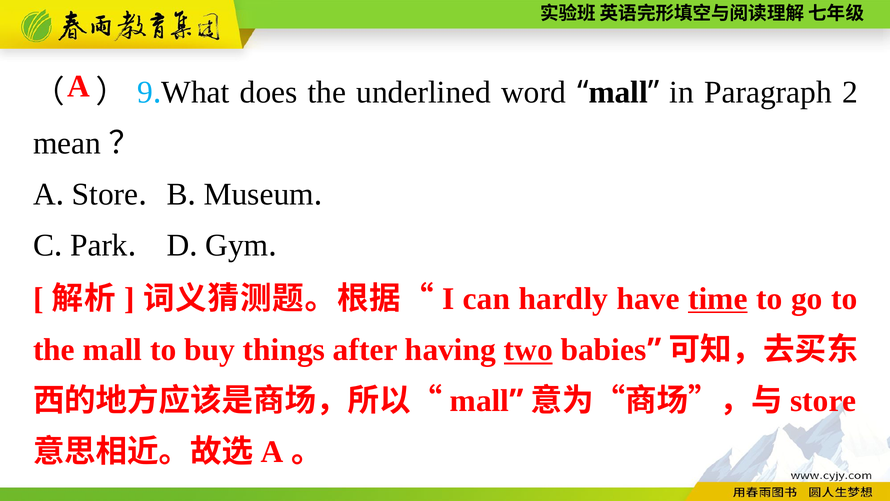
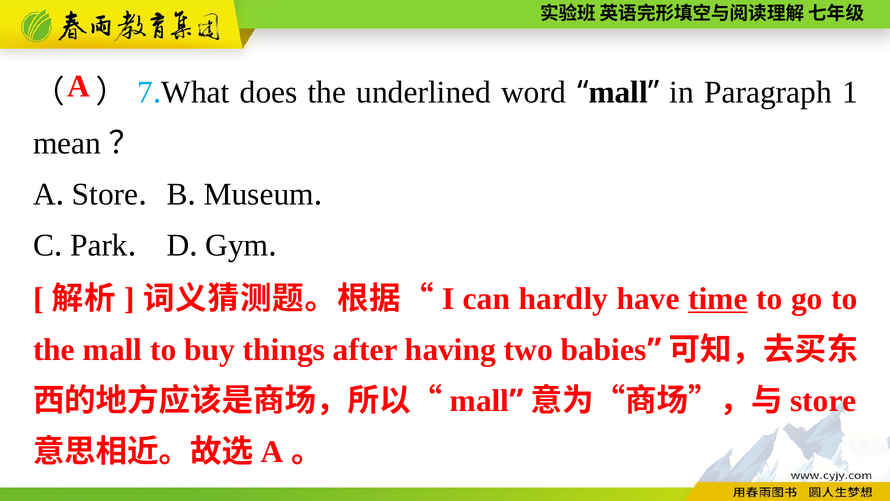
9: 9 -> 7
2: 2 -> 1
two underline: present -> none
